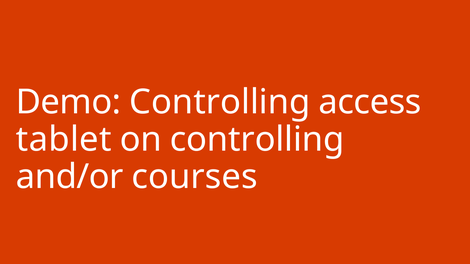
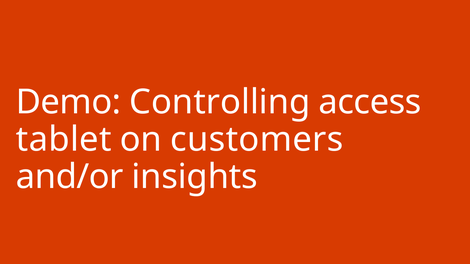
on controlling: controlling -> customers
courses: courses -> insights
